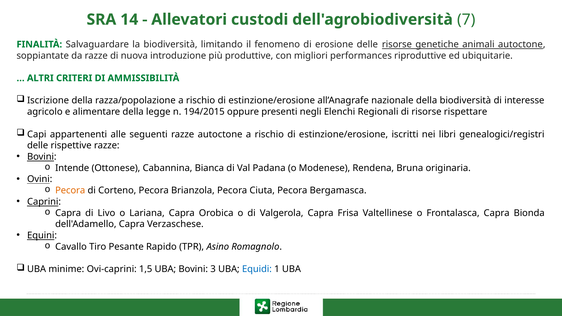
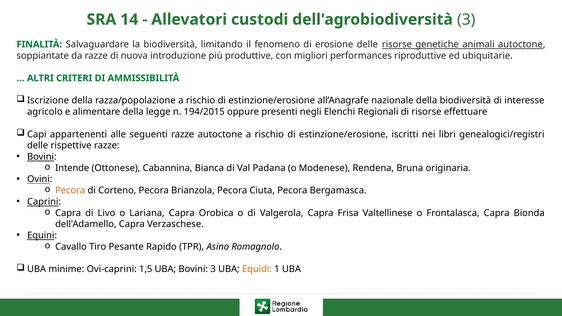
dell'agrobiodiversità 7: 7 -> 3
rispettare: rispettare -> effettuare
Equidi colour: blue -> orange
